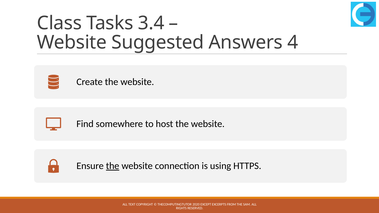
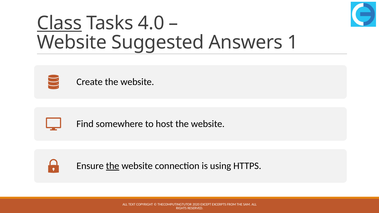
Class underline: none -> present
3.4: 3.4 -> 4.0
4: 4 -> 1
